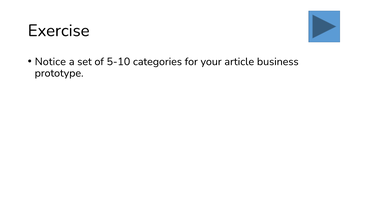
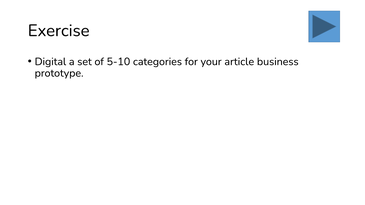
Notice: Notice -> Digital
